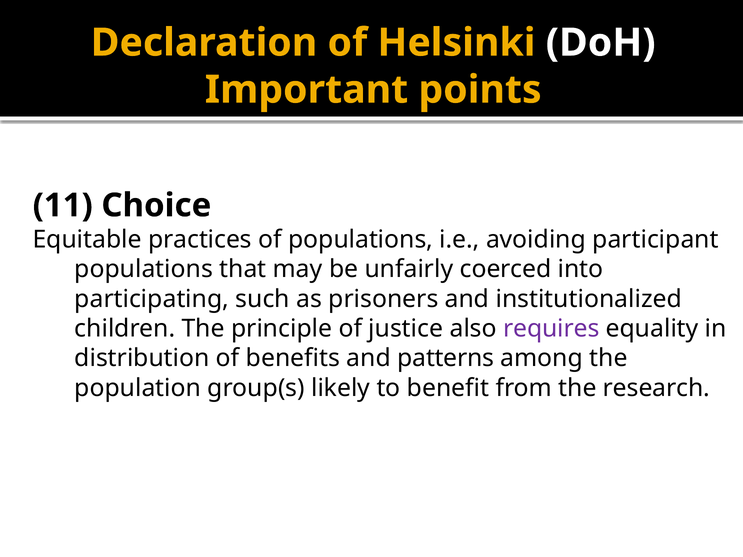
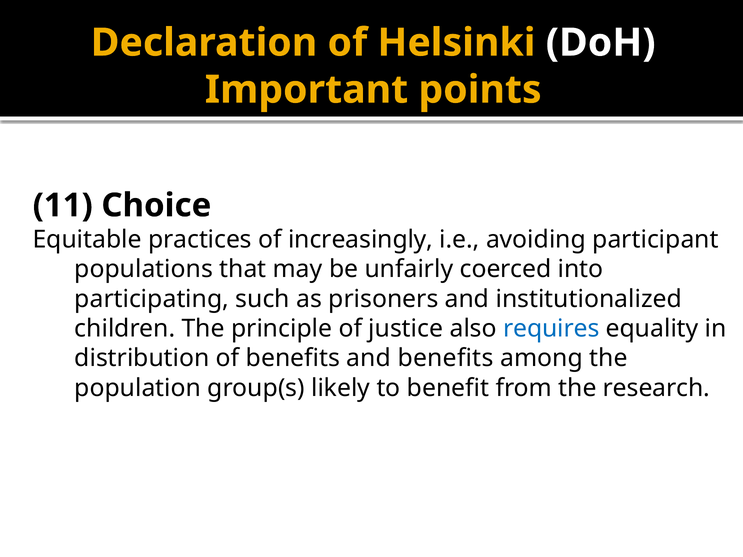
of populations: populations -> increasingly
requires colour: purple -> blue
and patterns: patterns -> benefits
